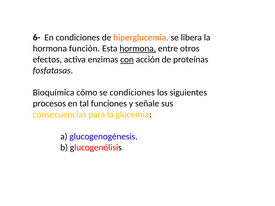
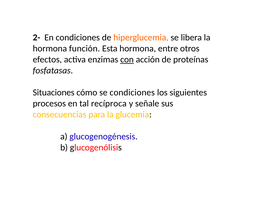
6-: 6- -> 2-
hormona at (138, 49) underline: present -> none
Bioquímica: Bioquímica -> Situaciones
funciones: funciones -> recíproca
